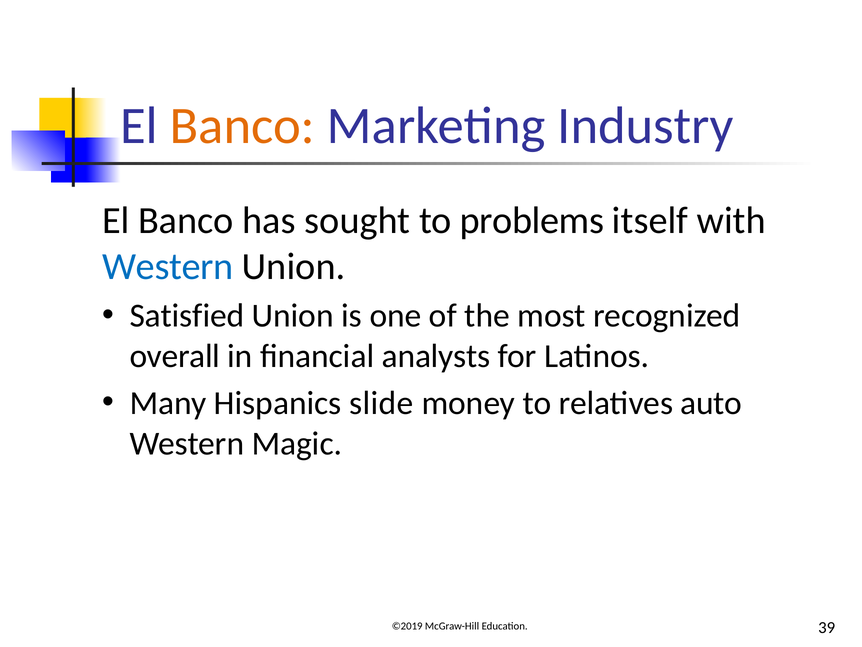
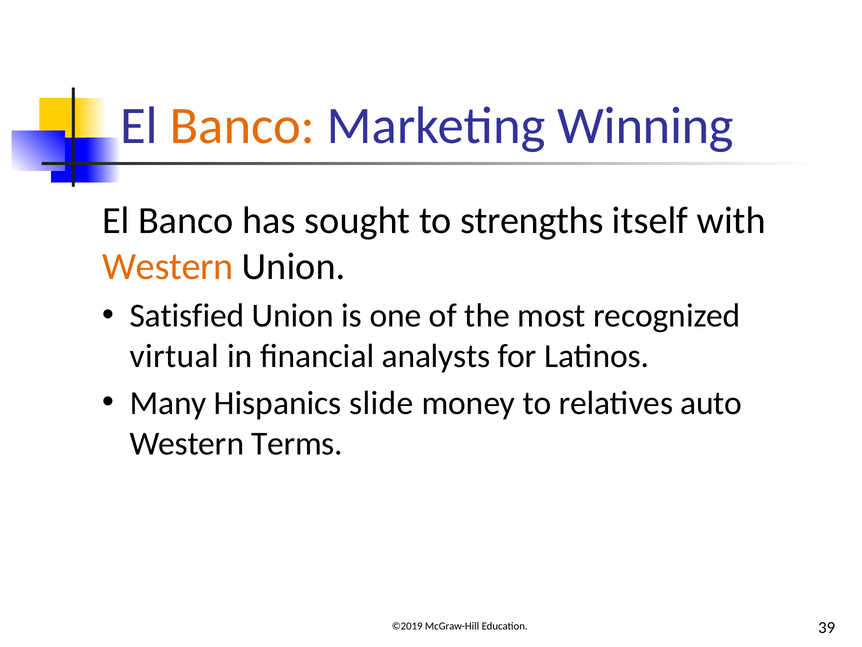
Industry: Industry -> Winning
problems: problems -> strengths
Western at (168, 266) colour: blue -> orange
overall: overall -> virtual
Magic: Magic -> Terms
